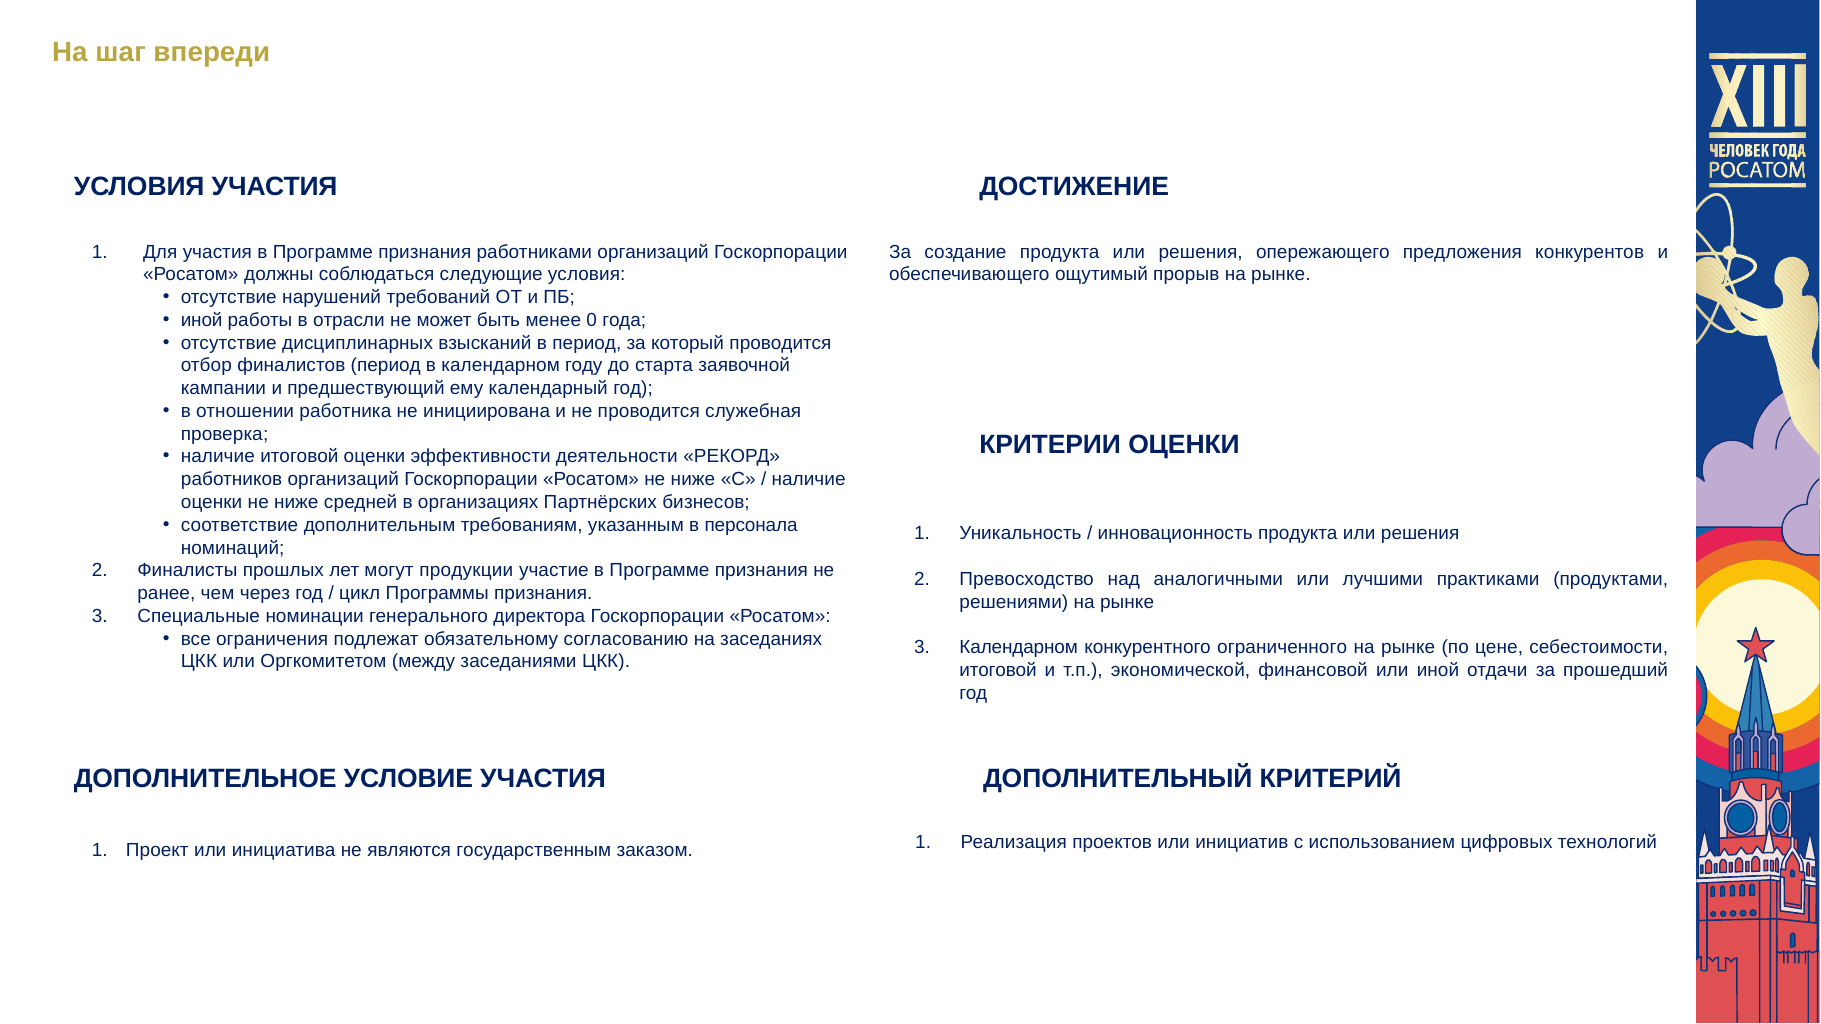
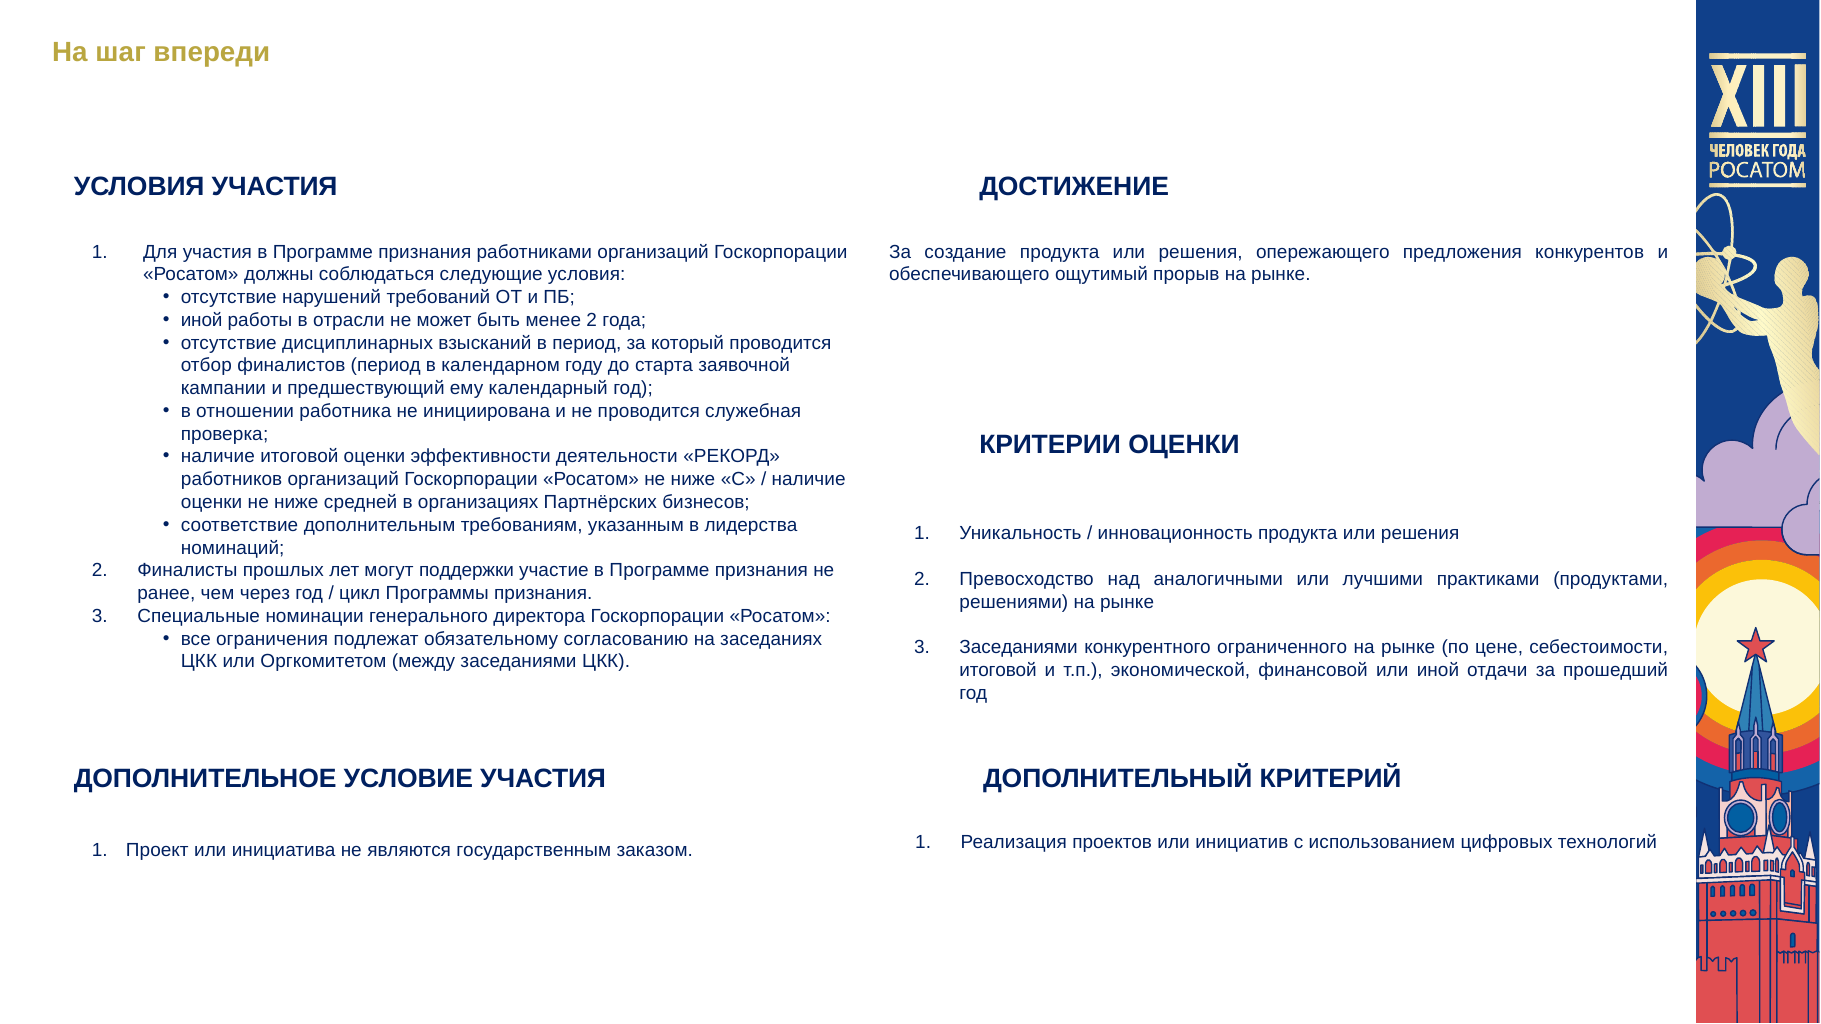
менее 0: 0 -> 2
персонала: персонала -> лидерства
продукции: продукции -> поддержки
Календарном at (1019, 648): Календарном -> Заседаниями
